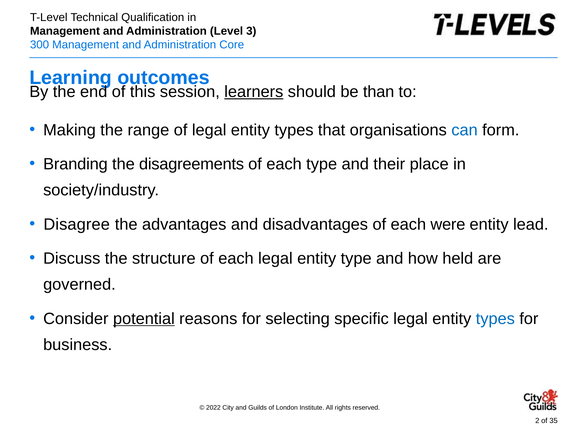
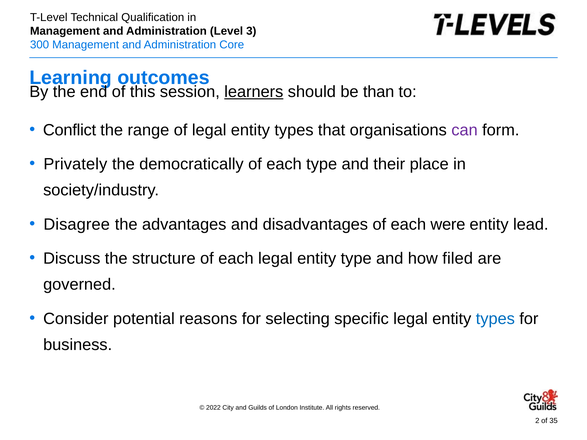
Making: Making -> Conflict
can colour: blue -> purple
Branding: Branding -> Privately
disagreements: disagreements -> democratically
held: held -> filed
potential underline: present -> none
